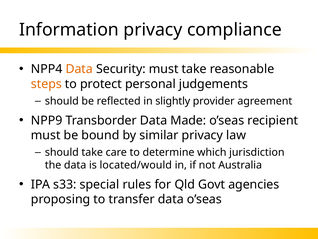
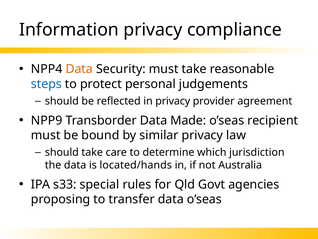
steps colour: orange -> blue
in slightly: slightly -> privacy
located/would: located/would -> located/hands
